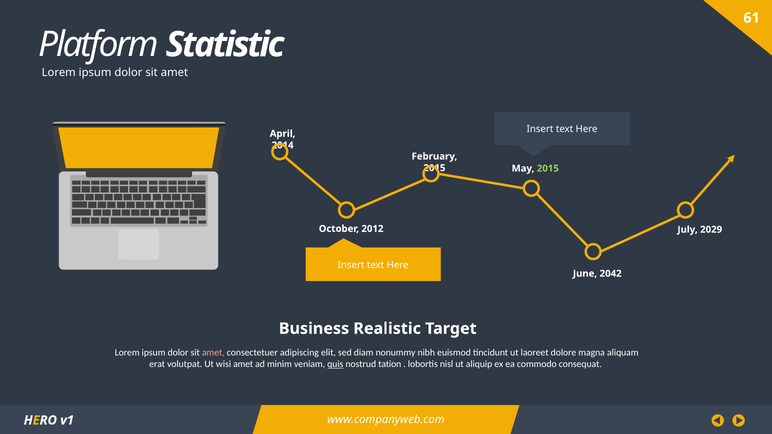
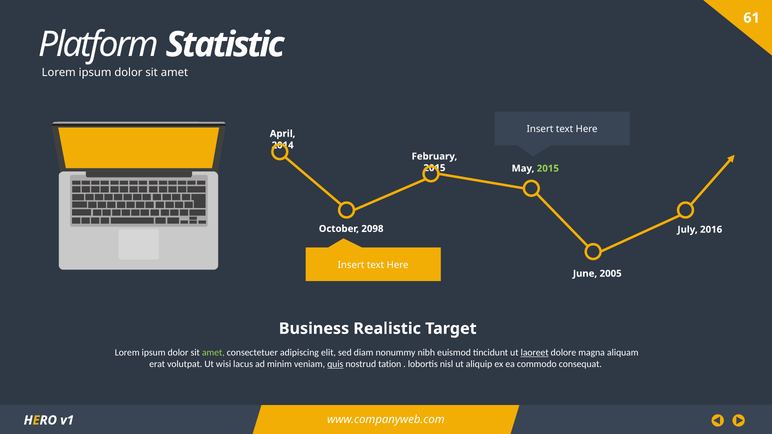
2012: 2012 -> 2098
2029: 2029 -> 2016
2042: 2042 -> 2005
amet at (213, 353) colour: pink -> light green
laoreet underline: none -> present
wisi amet: amet -> lacus
